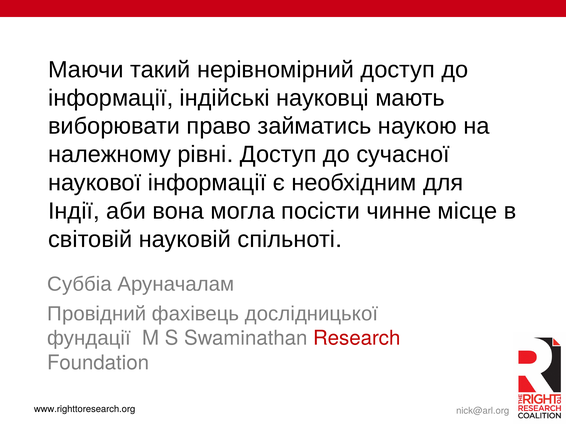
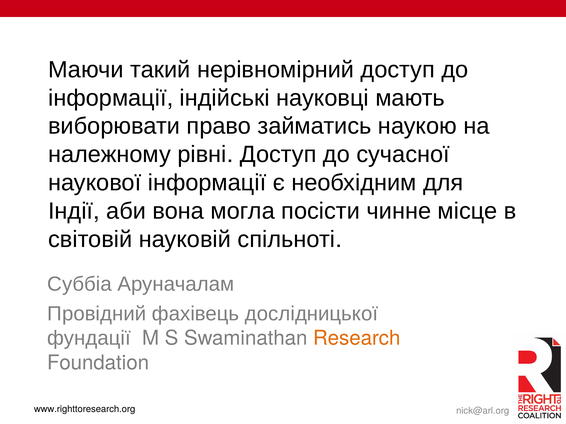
Research colour: red -> orange
